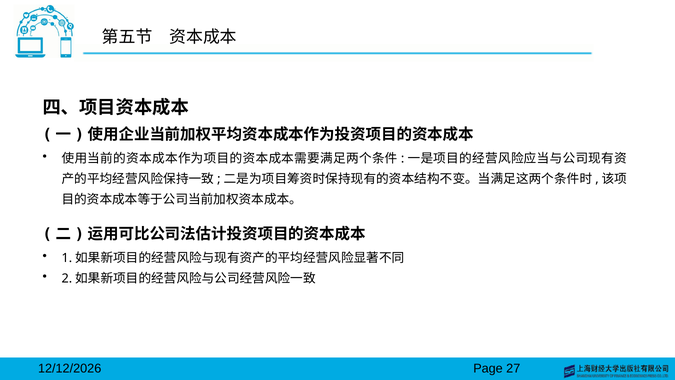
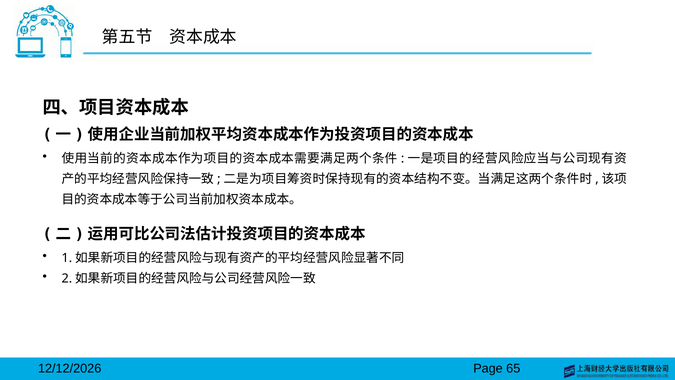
27: 27 -> 65
